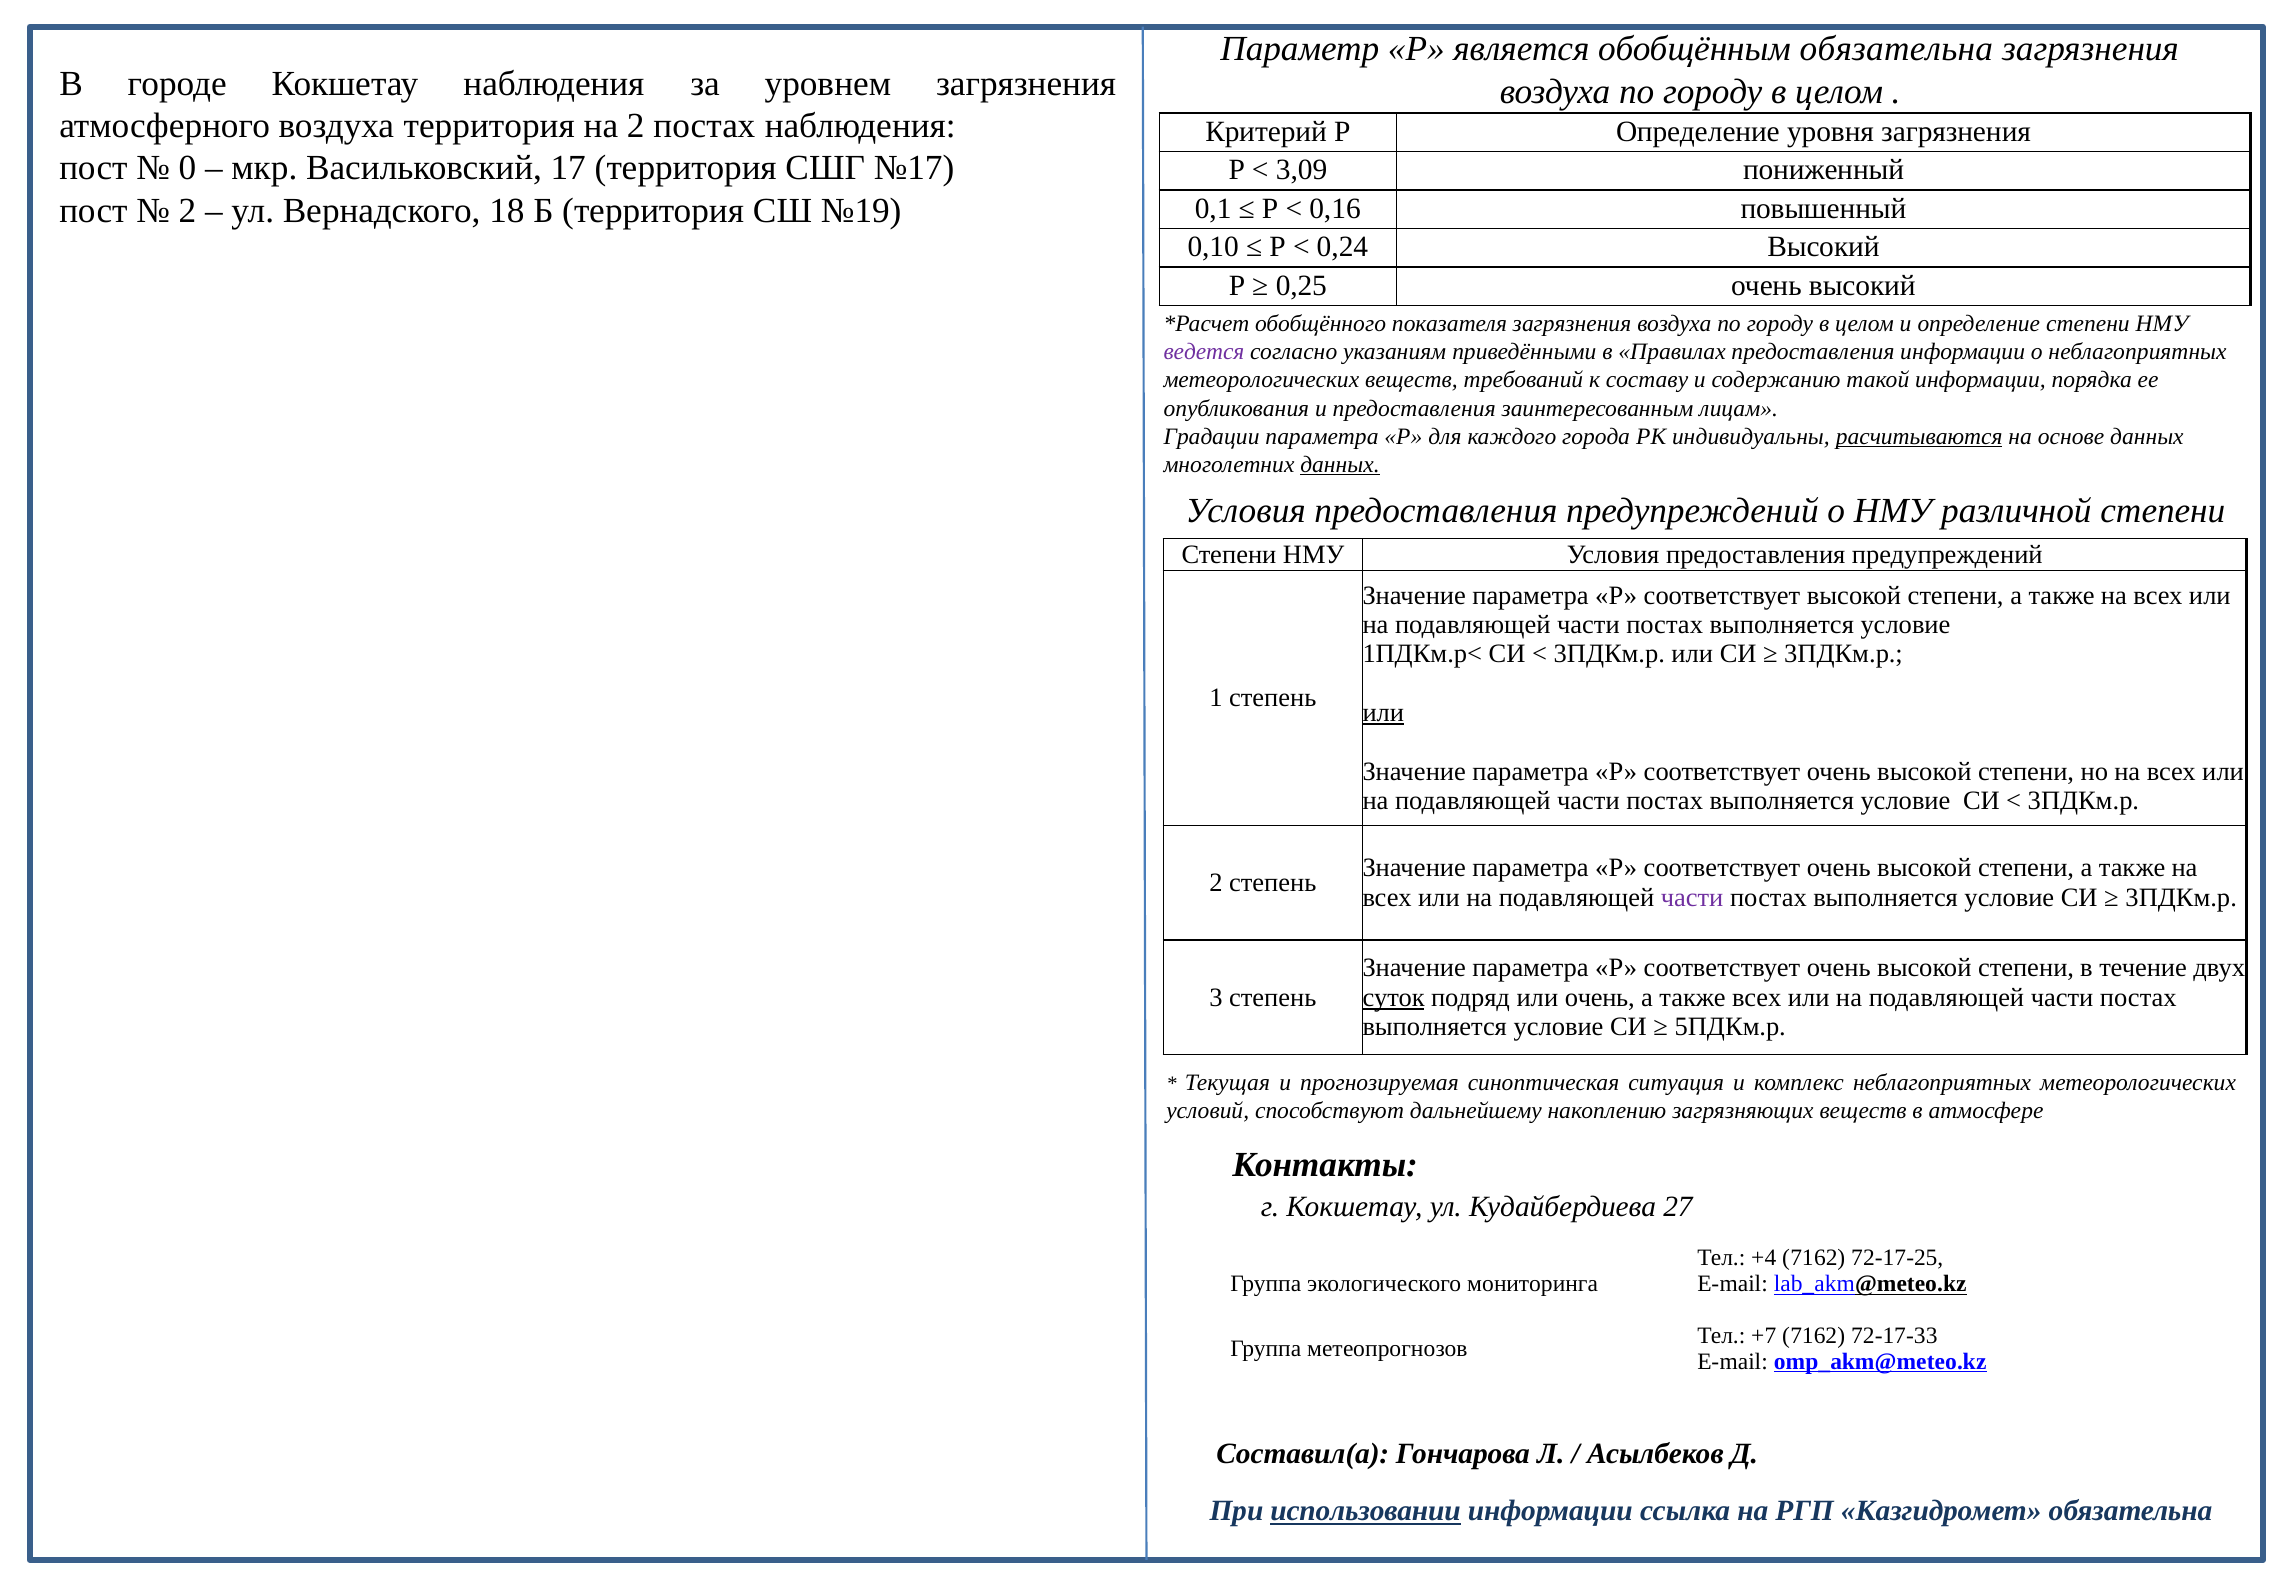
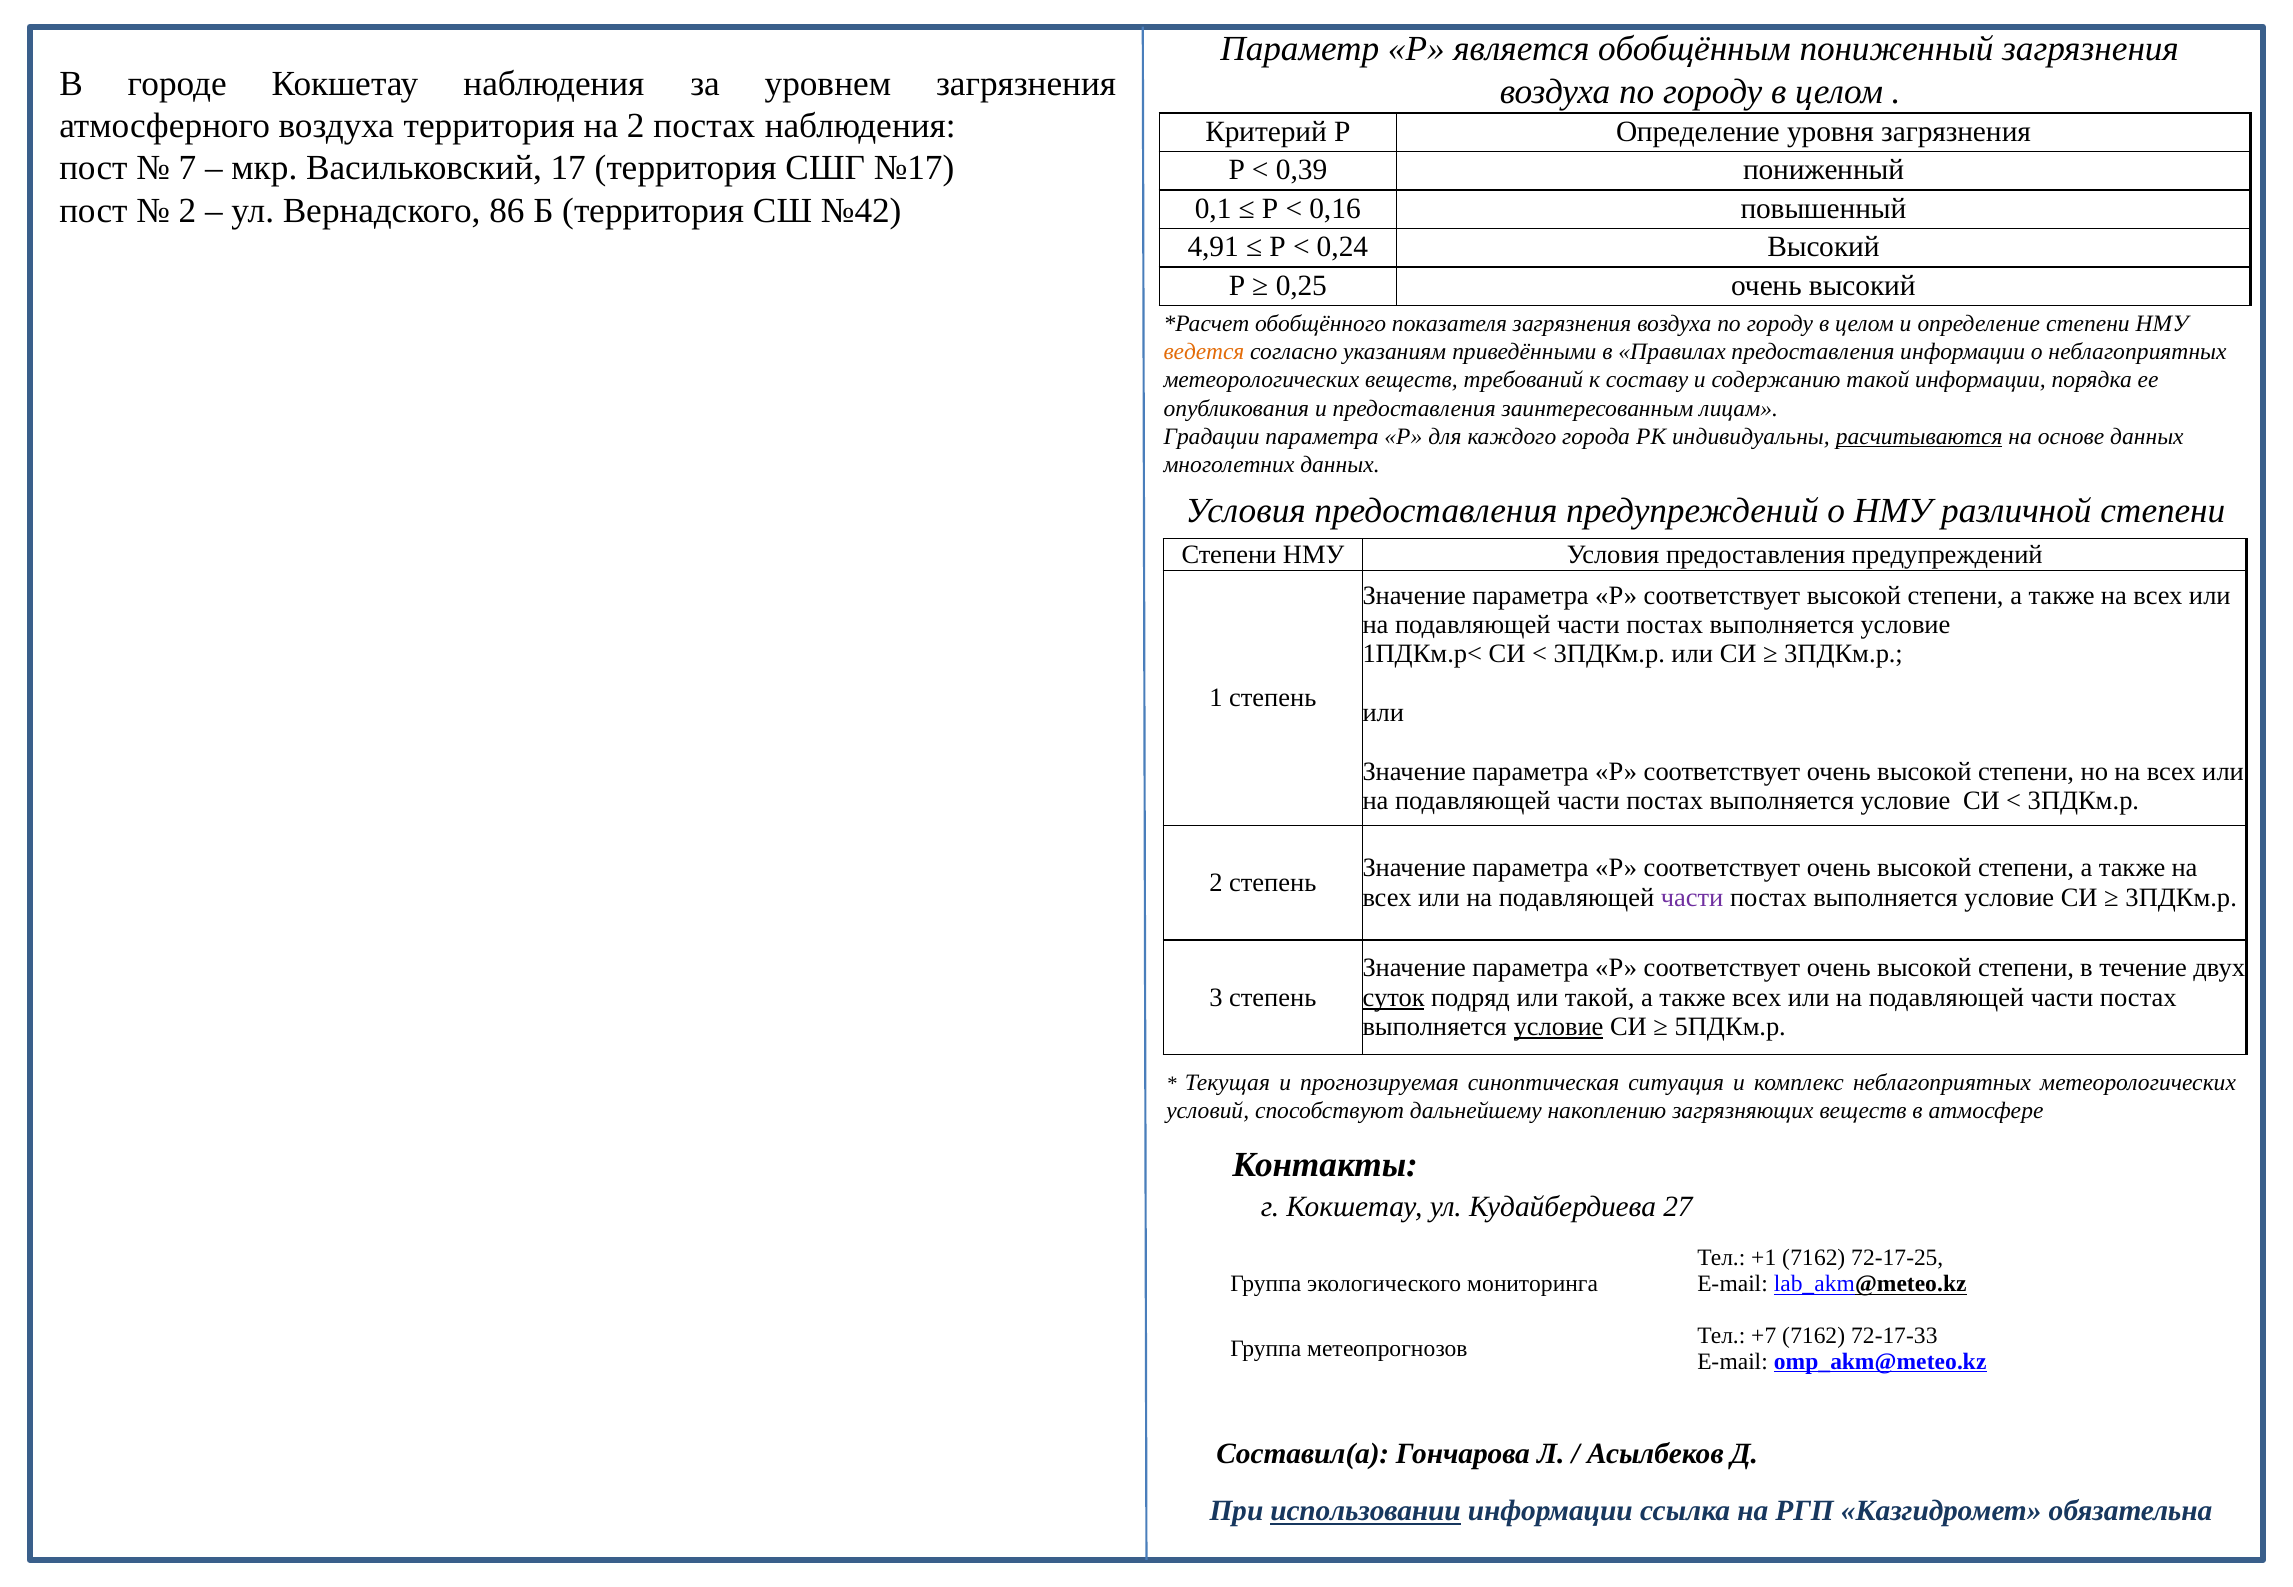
обобщённым обязательна: обязательна -> пониженный
0: 0 -> 7
3,09: 3,09 -> 0,39
18: 18 -> 86
№19: №19 -> №42
0,10: 0,10 -> 4,91
ведется colour: purple -> orange
данных at (1340, 465) underline: present -> none
или at (1383, 713) underline: present -> none
или очень: очень -> такой
условие at (1559, 1027) underline: none -> present
+4: +4 -> +1
